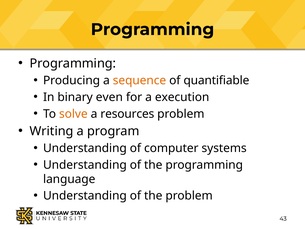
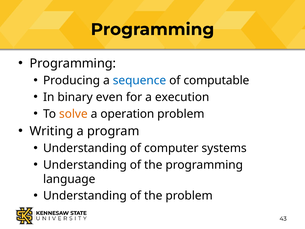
sequence colour: orange -> blue
quantifiable: quantifiable -> computable
resources: resources -> operation
